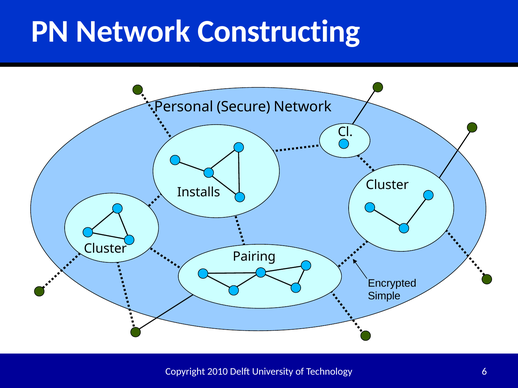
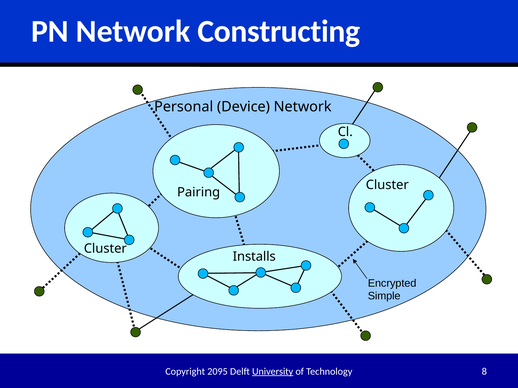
Secure: Secure -> Device
Installs: Installs -> Pairing
Pairing: Pairing -> Installs
2010: 2010 -> 2095
University underline: none -> present
6: 6 -> 8
